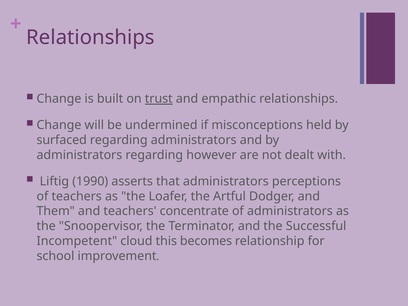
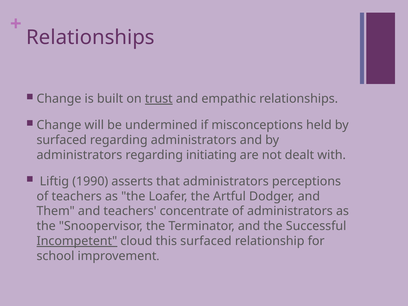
however: however -> initiating
Incompetent underline: none -> present
this becomes: becomes -> surfaced
